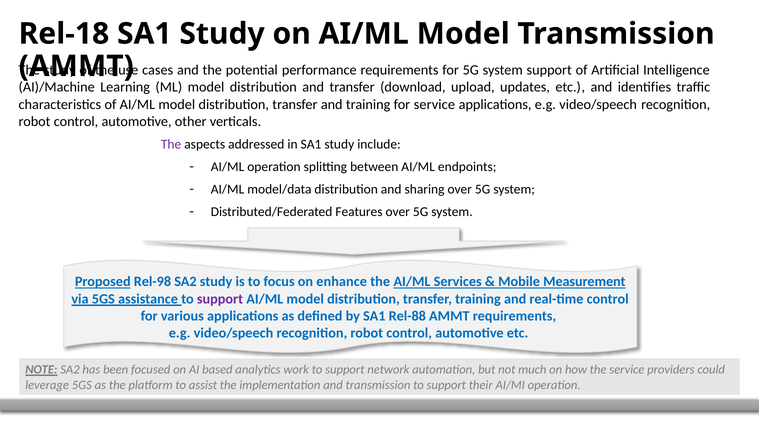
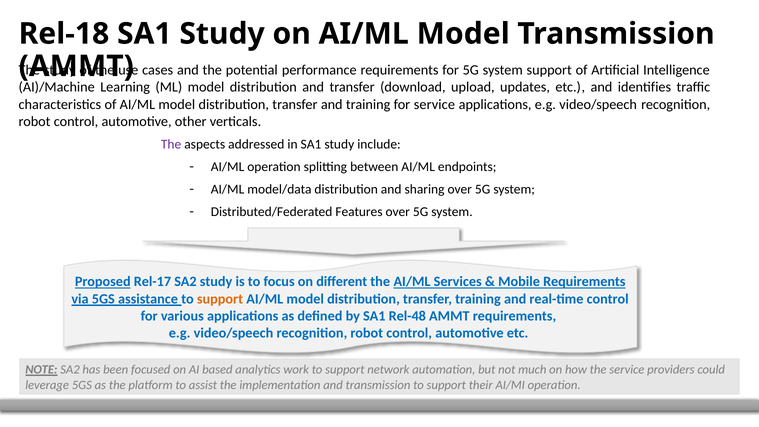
Rel-98: Rel-98 -> Rel-17
enhance: enhance -> different
Mobile Measurement: Measurement -> Requirements
support at (220, 299) colour: purple -> orange
Rel-88: Rel-88 -> Rel-48
